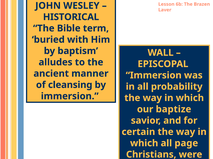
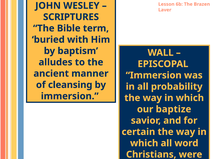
HISTORICAL: HISTORICAL -> SCRIPTURES
page: page -> word
